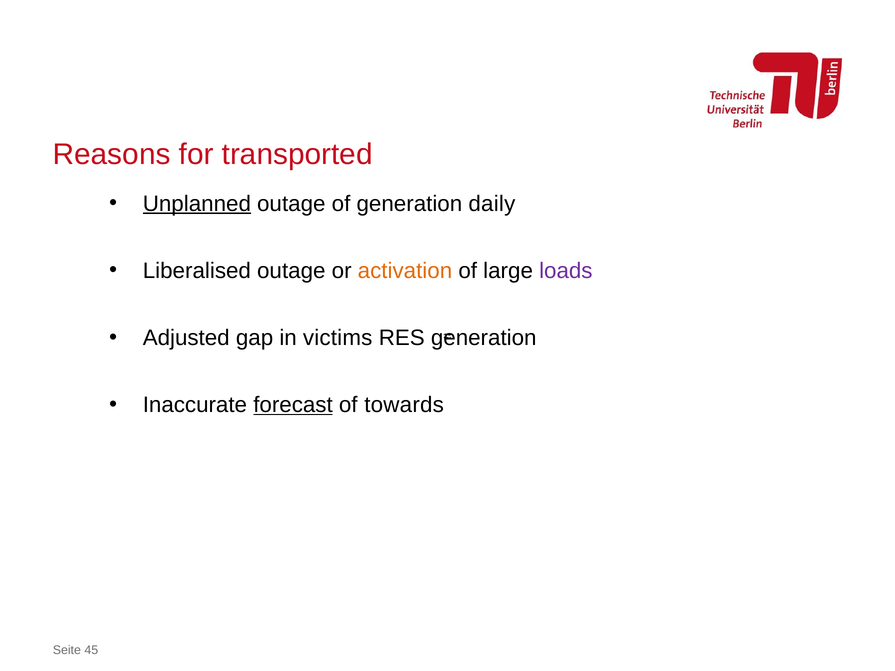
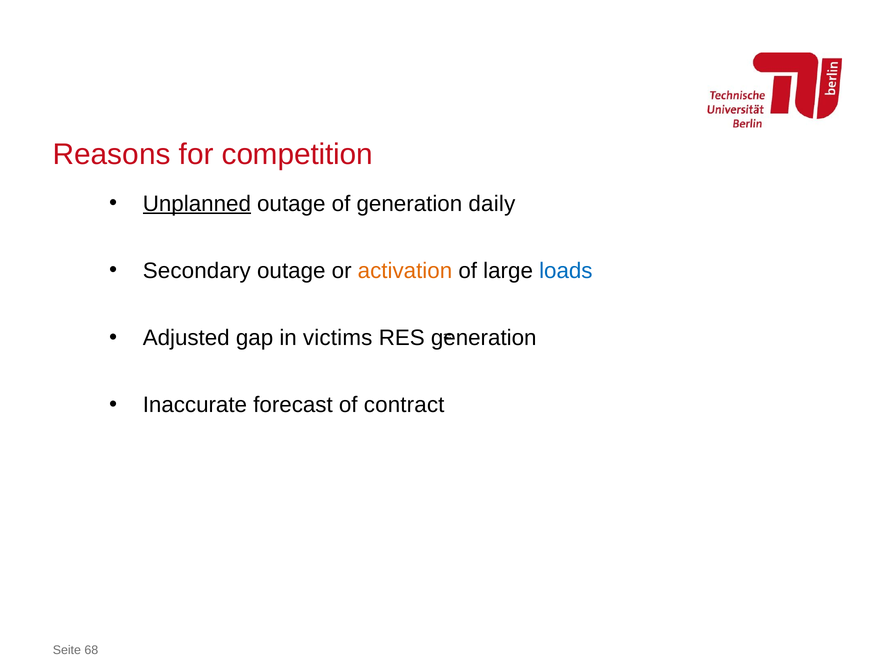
transported: transported -> competition
Liberalised: Liberalised -> Secondary
loads colour: purple -> blue
forecast underline: present -> none
towards: towards -> contract
45: 45 -> 68
